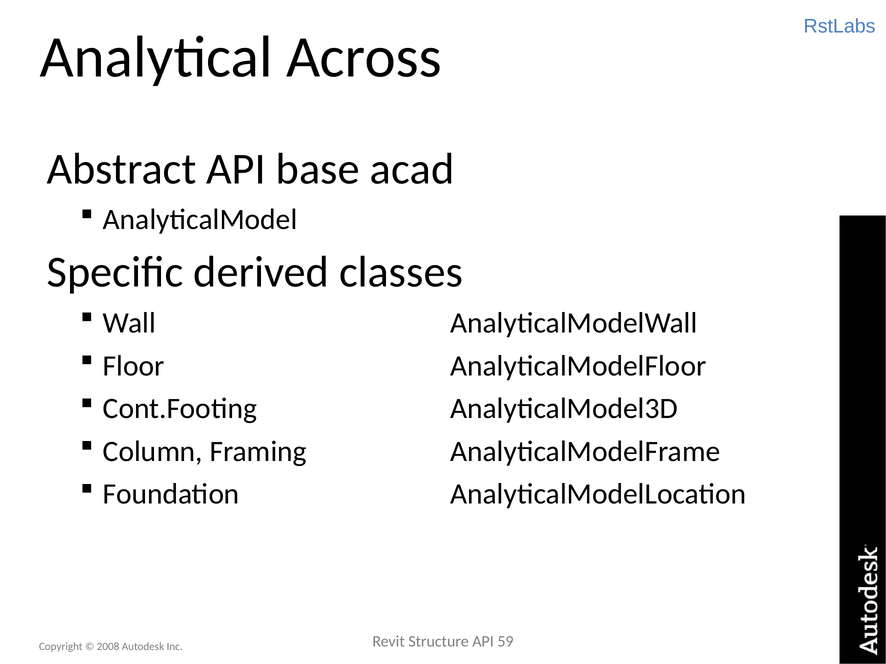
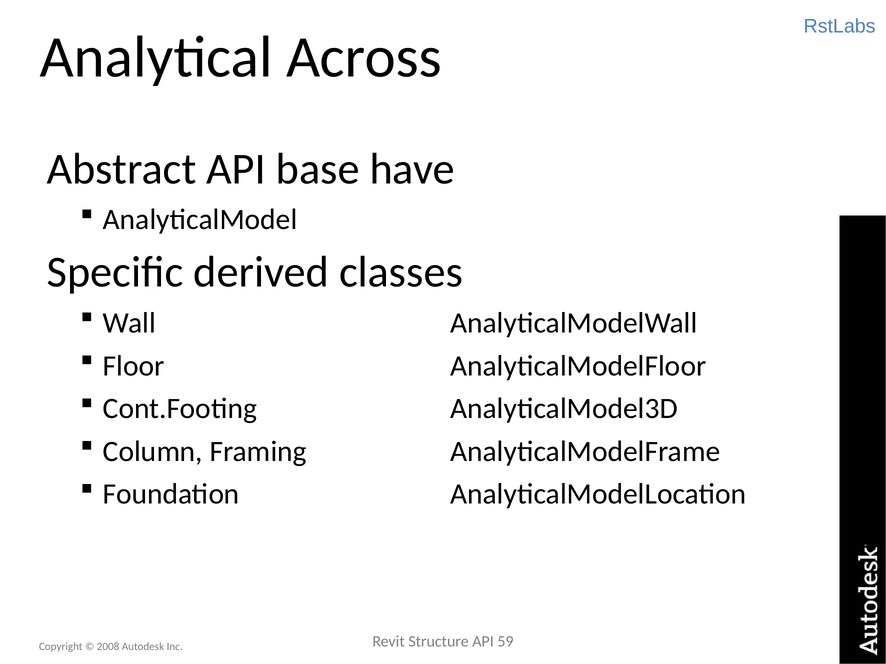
acad: acad -> have
